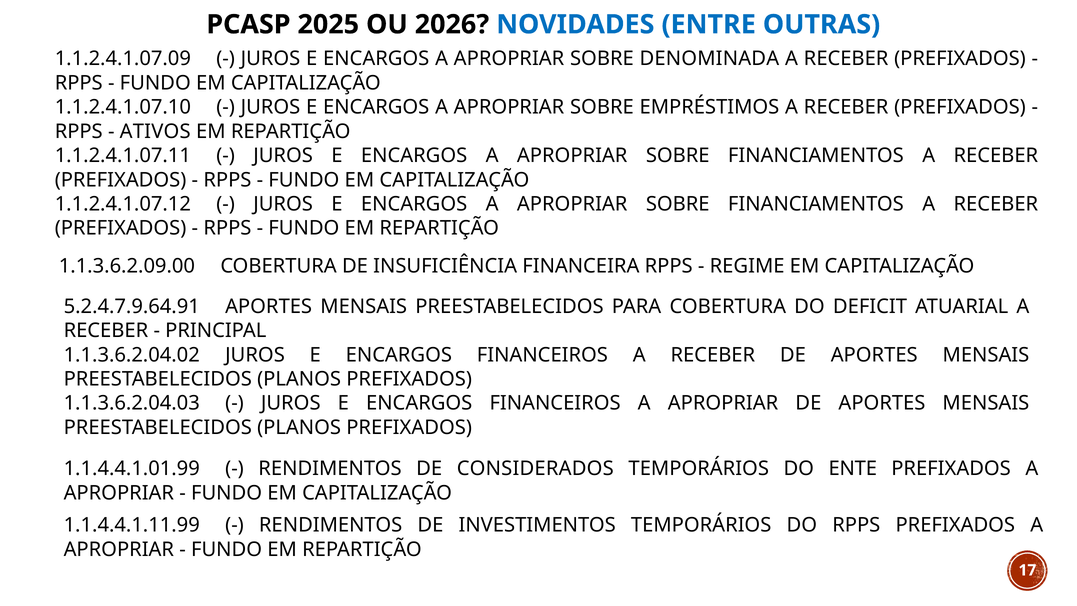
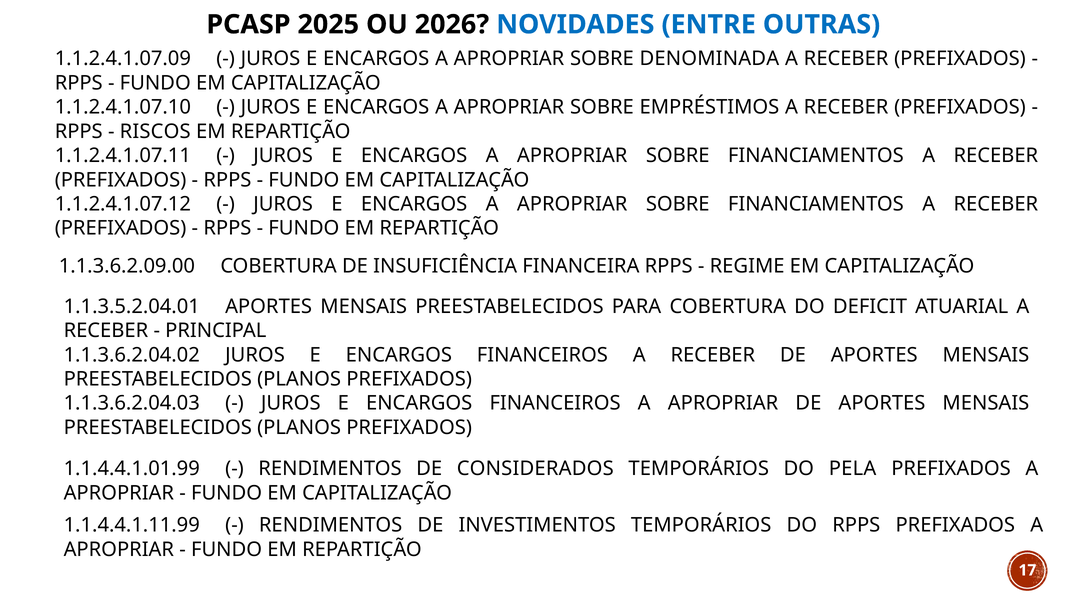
ATIVOS: ATIVOS -> RISCOS
5.2.4.7.9.64.91: 5.2.4.7.9.64.91 -> 1.1.3.5.2.04.01
ENTE: ENTE -> PELA
